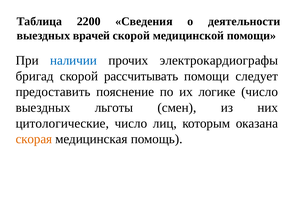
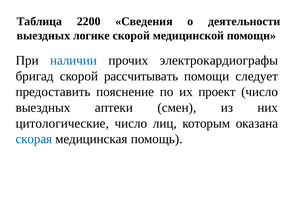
врачей: врачей -> логике
логике: логике -> проект
льготы: льготы -> аптеки
скорая colour: orange -> blue
